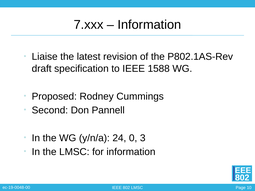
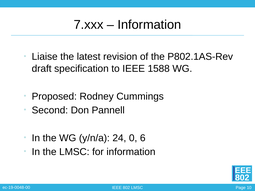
3: 3 -> 6
